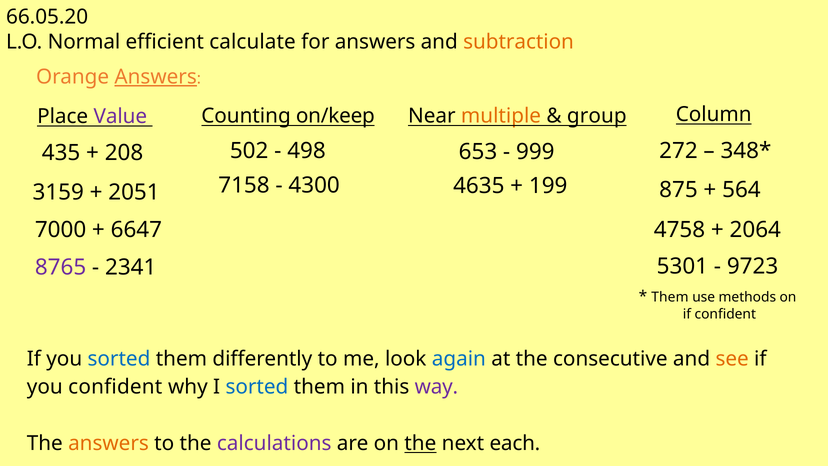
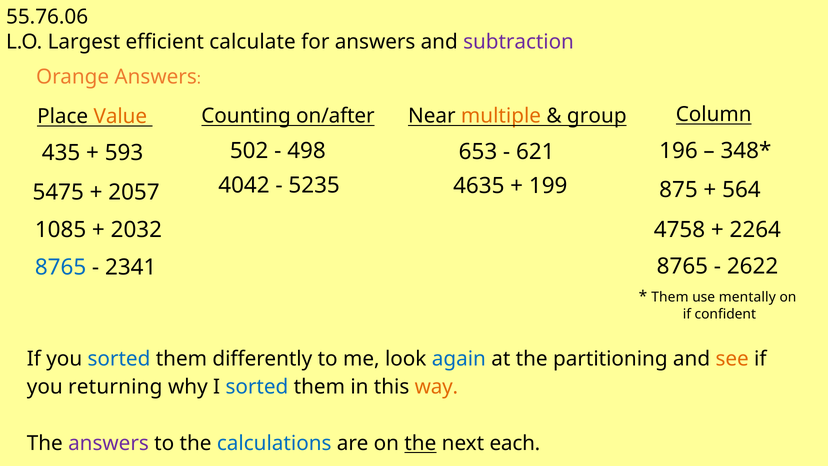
66.05.20: 66.05.20 -> 55.76.06
Normal: Normal -> Largest
subtraction colour: orange -> purple
Answers at (156, 77) underline: present -> none
Value colour: purple -> orange
on/keep: on/keep -> on/after
272: 272 -> 196
999: 999 -> 621
208: 208 -> 593
7158: 7158 -> 4042
4300: 4300 -> 5235
3159: 3159 -> 5475
2051: 2051 -> 2057
7000: 7000 -> 1085
6647: 6647 -> 2032
2064: 2064 -> 2264
8765 at (61, 267) colour: purple -> blue
2341 5301: 5301 -> 8765
9723: 9723 -> 2622
methods: methods -> mentally
consecutive: consecutive -> partitioning
you confident: confident -> returning
way colour: purple -> orange
answers at (108, 443) colour: orange -> purple
calculations colour: purple -> blue
